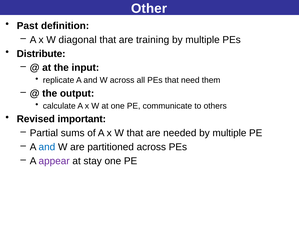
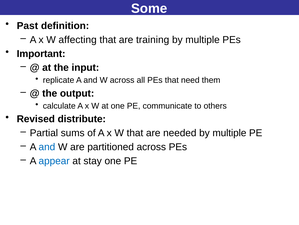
Other: Other -> Some
diagonal: diagonal -> affecting
Distribute: Distribute -> Important
important: important -> distribute
appear colour: purple -> blue
